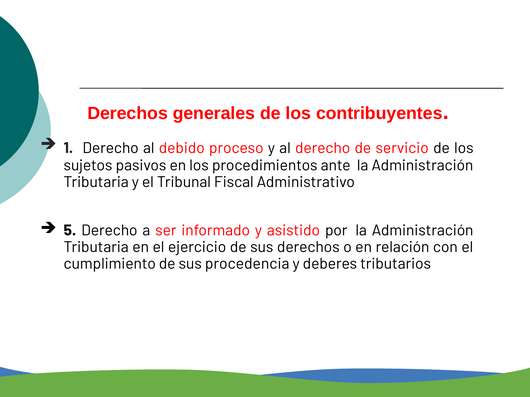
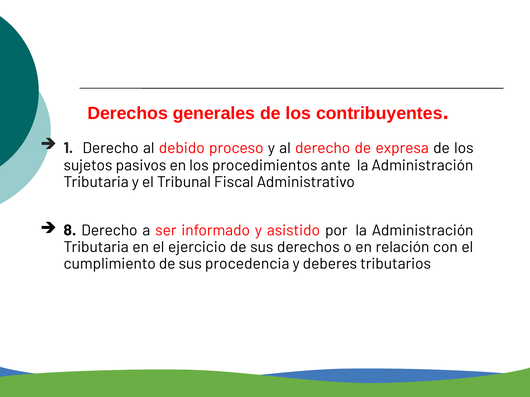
servicio: servicio -> expresa
5: 5 -> 8
